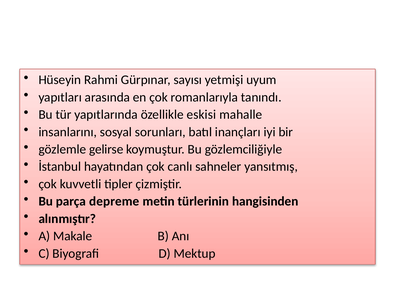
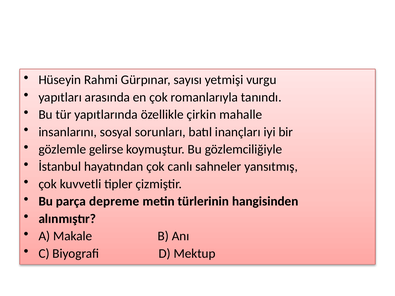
uyum: uyum -> vurgu
eskisi: eskisi -> çirkin
